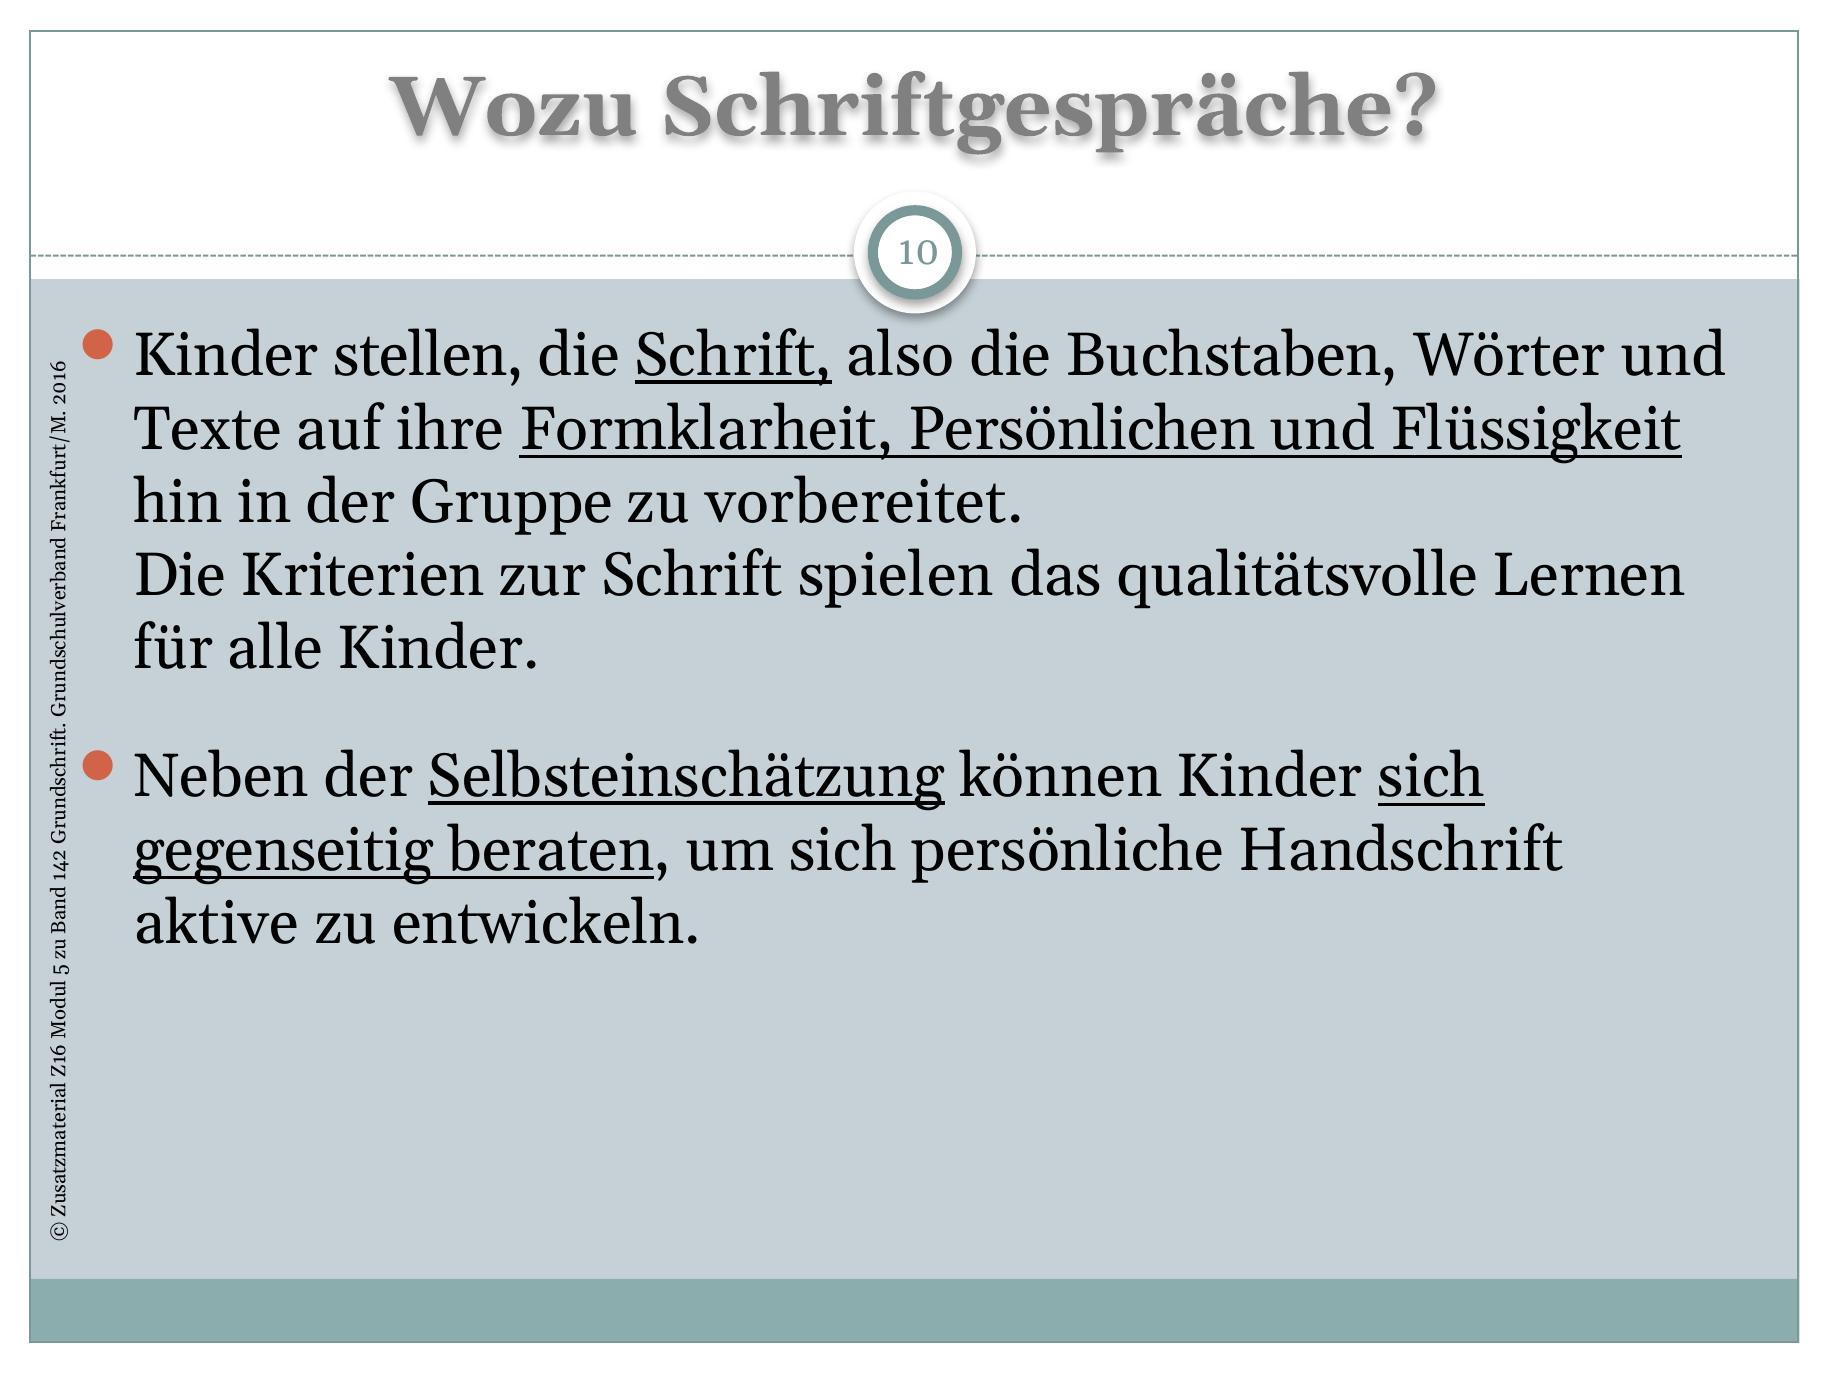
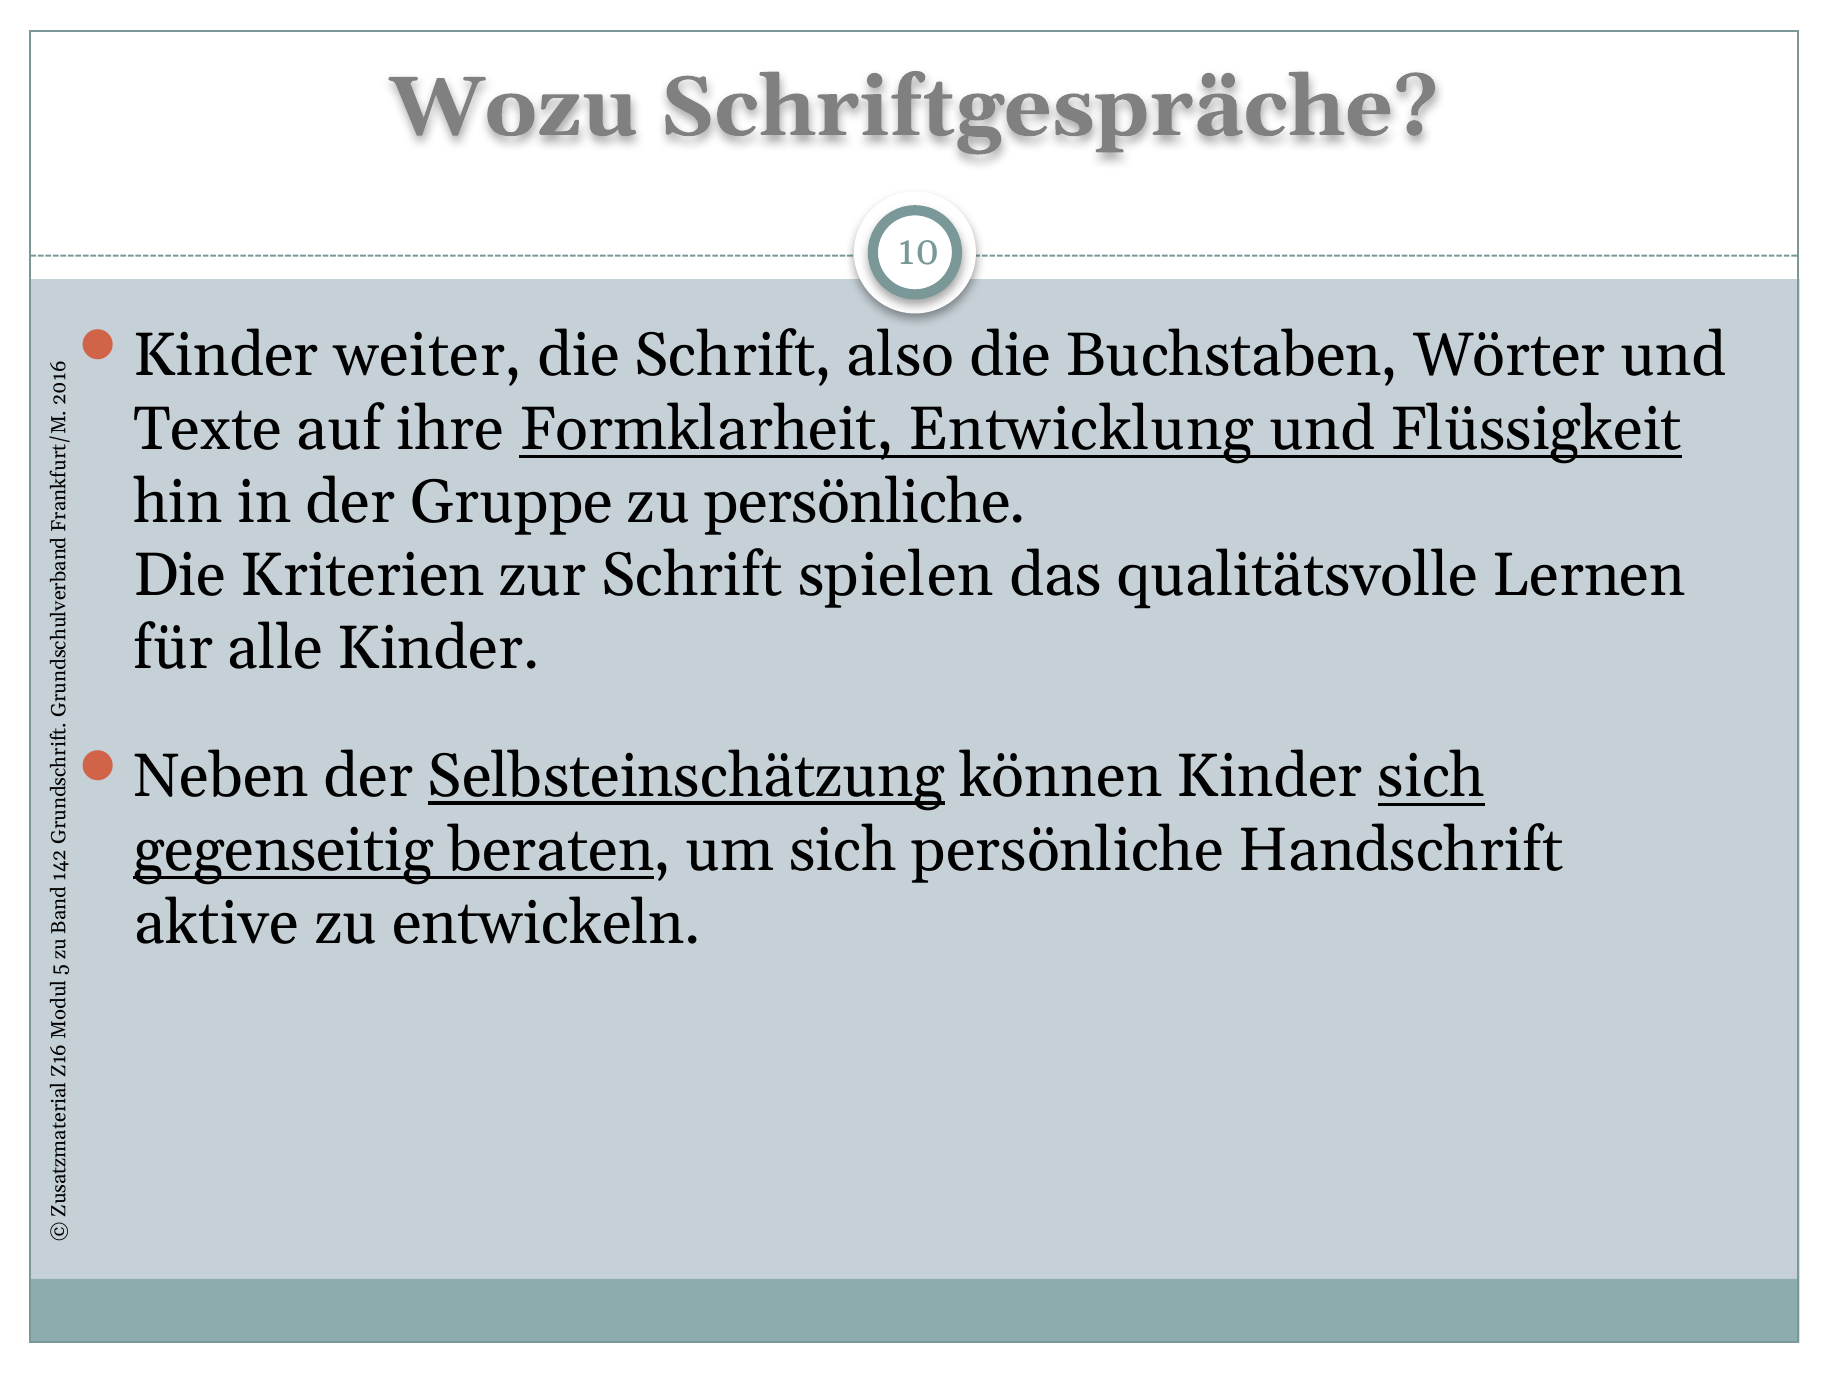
stellen: stellen -> weiter
Schrift at (734, 356) underline: present -> none
Persönlichen: Persönlichen -> Entwicklung
zu vorbereitet: vorbereitet -> persönliche
